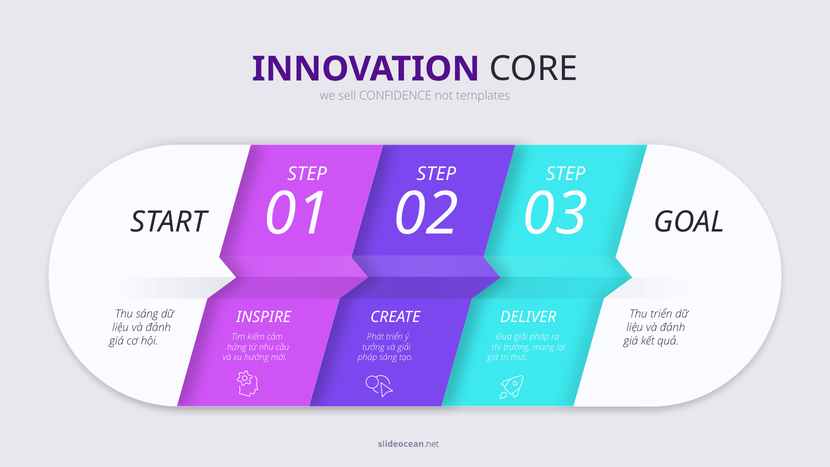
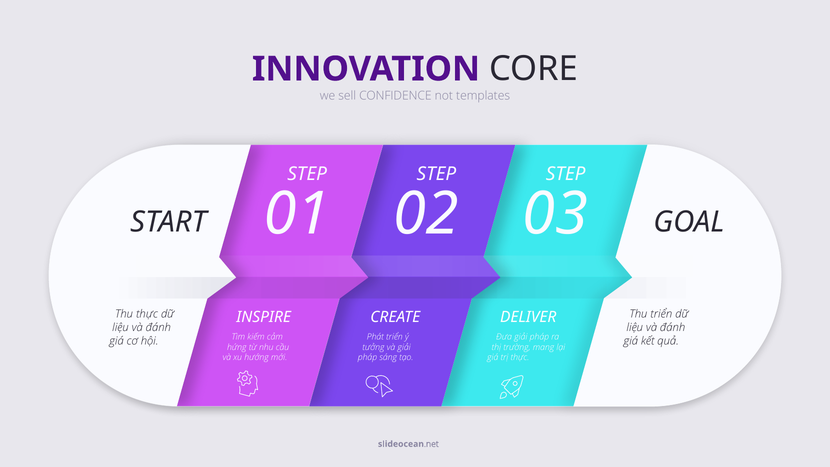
Thu sáng: sáng -> thực
